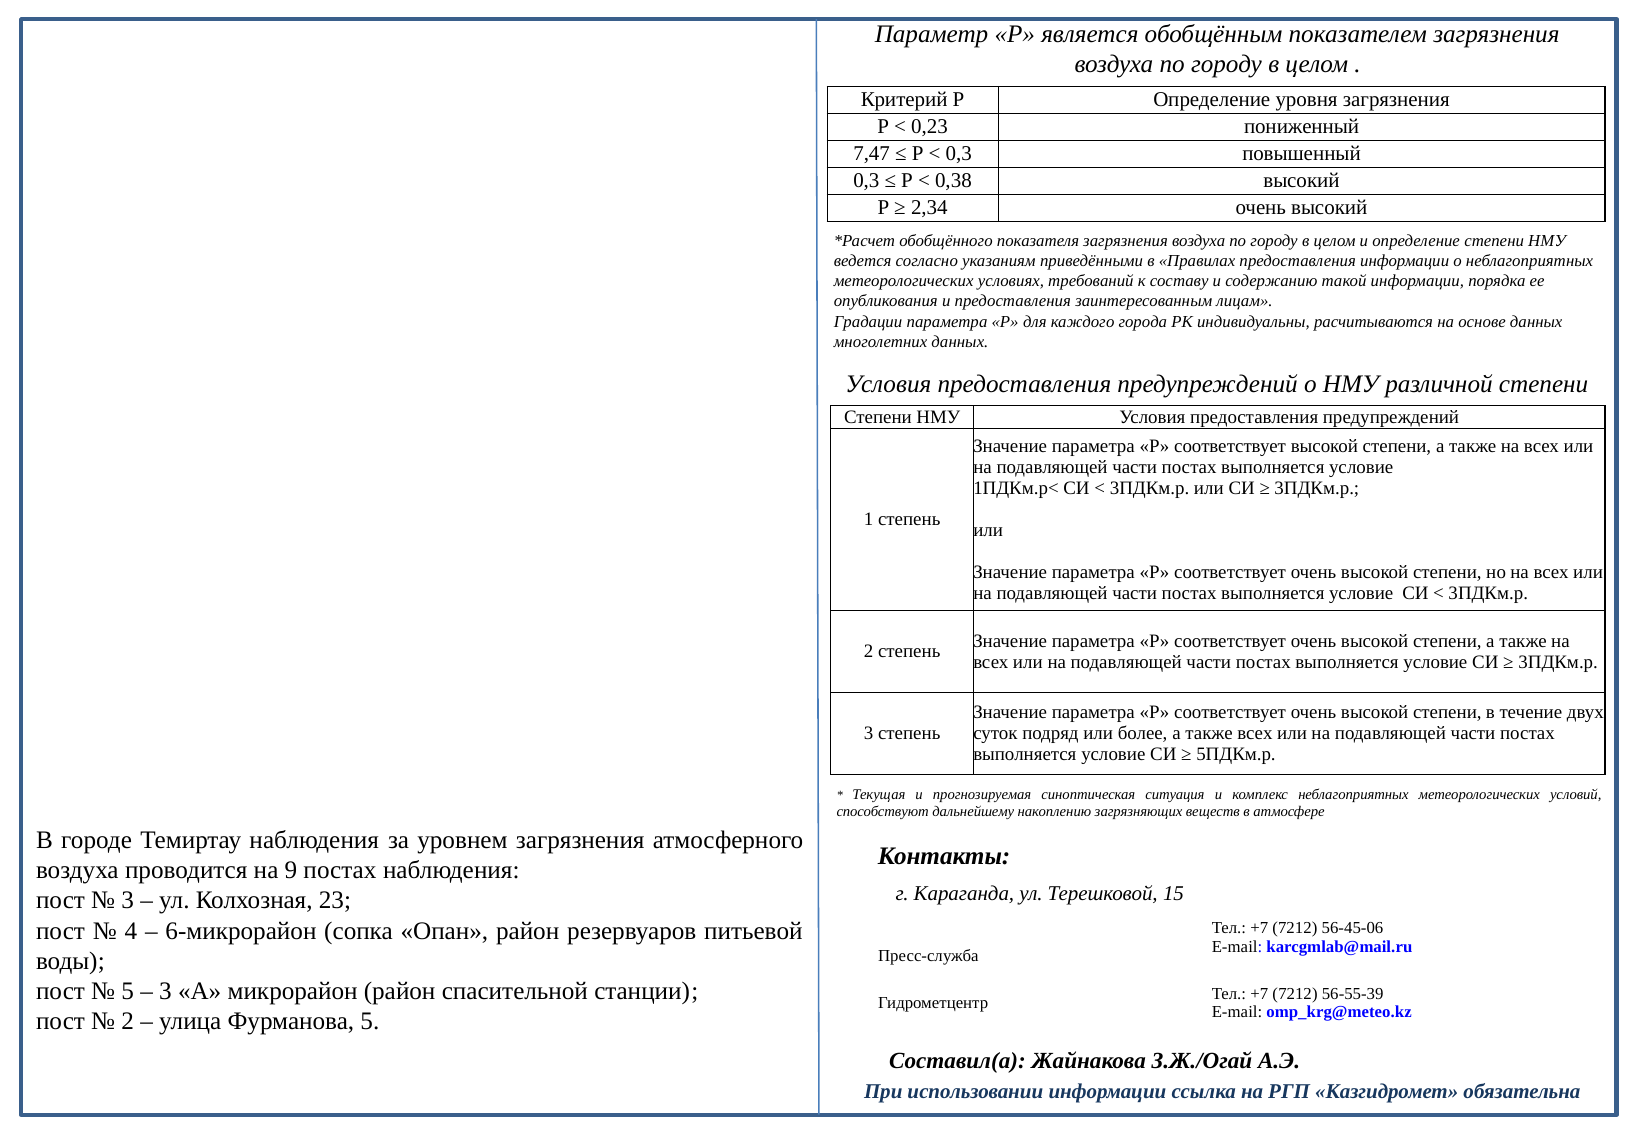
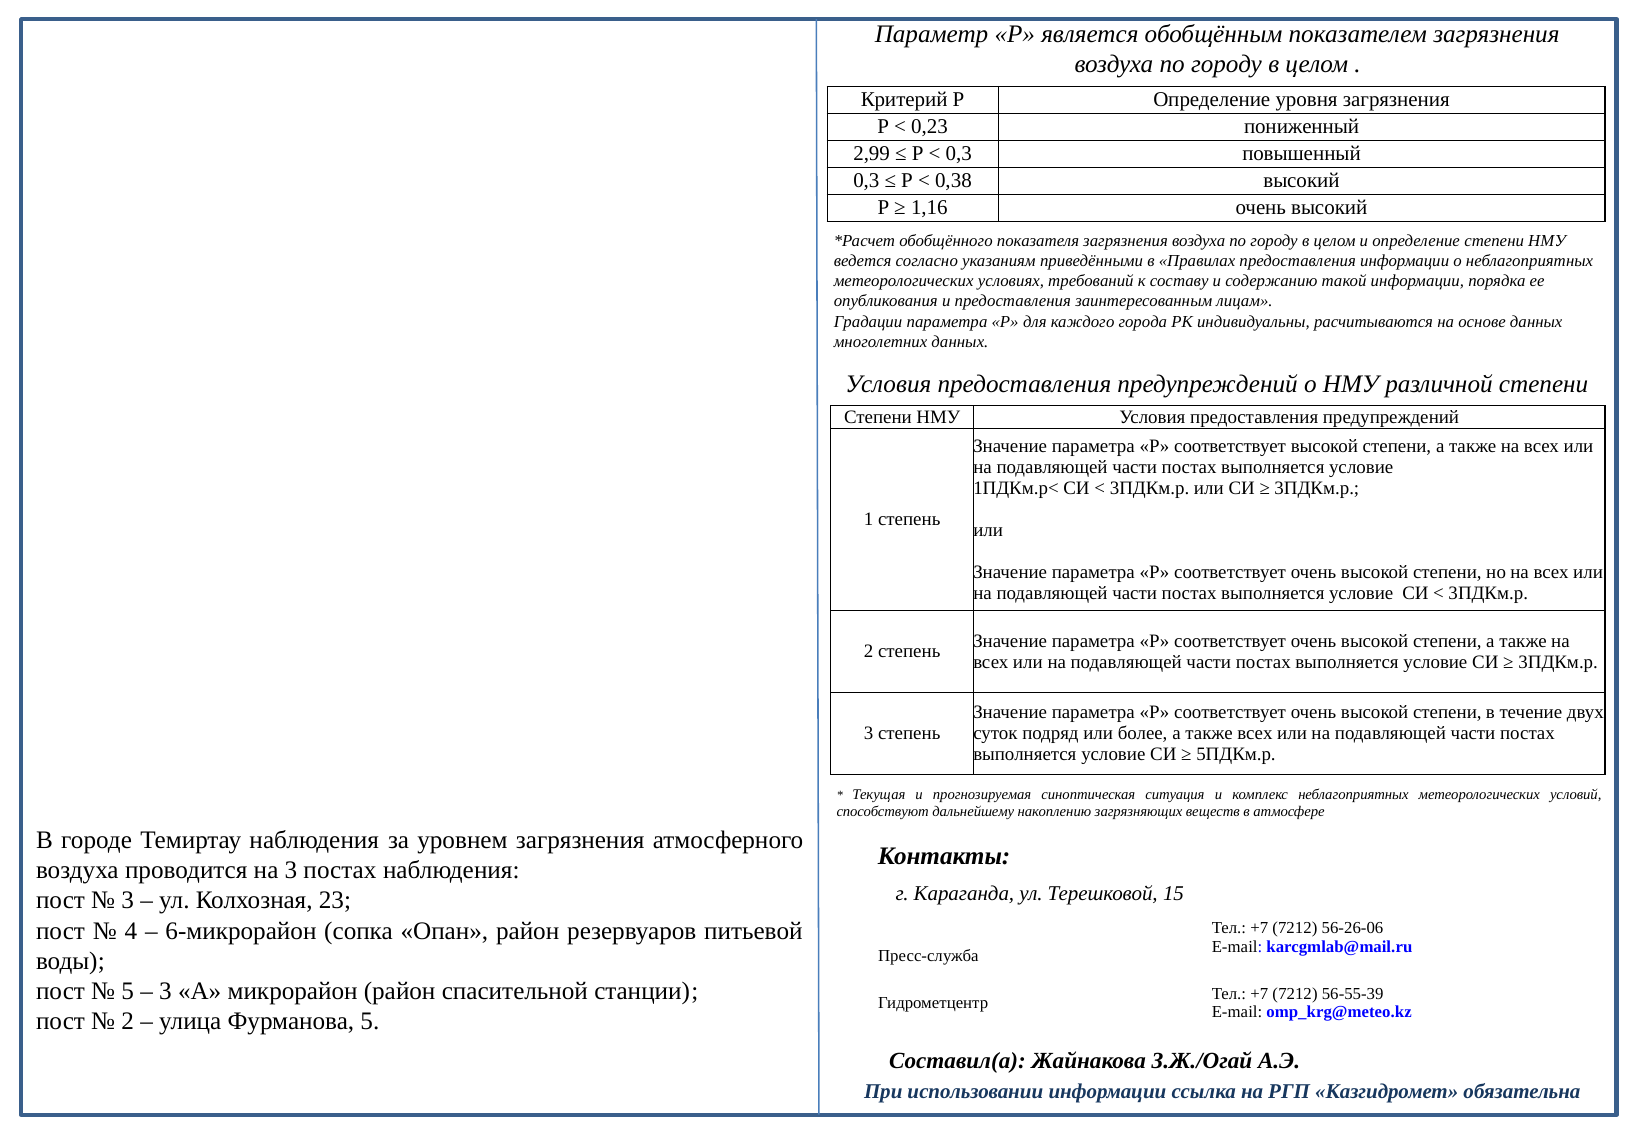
7,47: 7,47 -> 2,99
2,34: 2,34 -> 1,16
на 9: 9 -> 3
56-45-06: 56-45-06 -> 56-26-06
